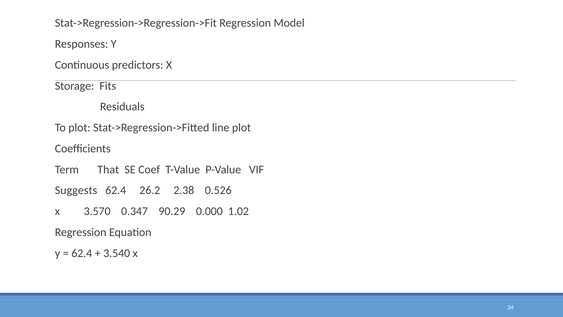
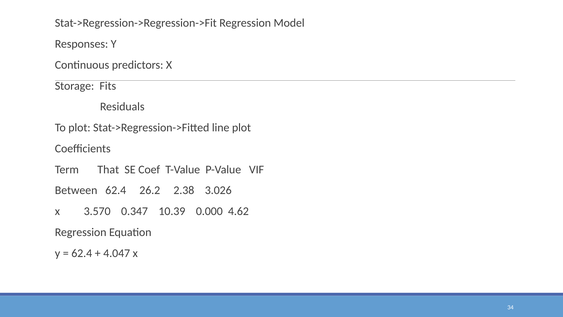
Suggests: Suggests -> Between
0.526: 0.526 -> 3.026
90.29: 90.29 -> 10.39
1.02: 1.02 -> 4.62
3.540: 3.540 -> 4.047
